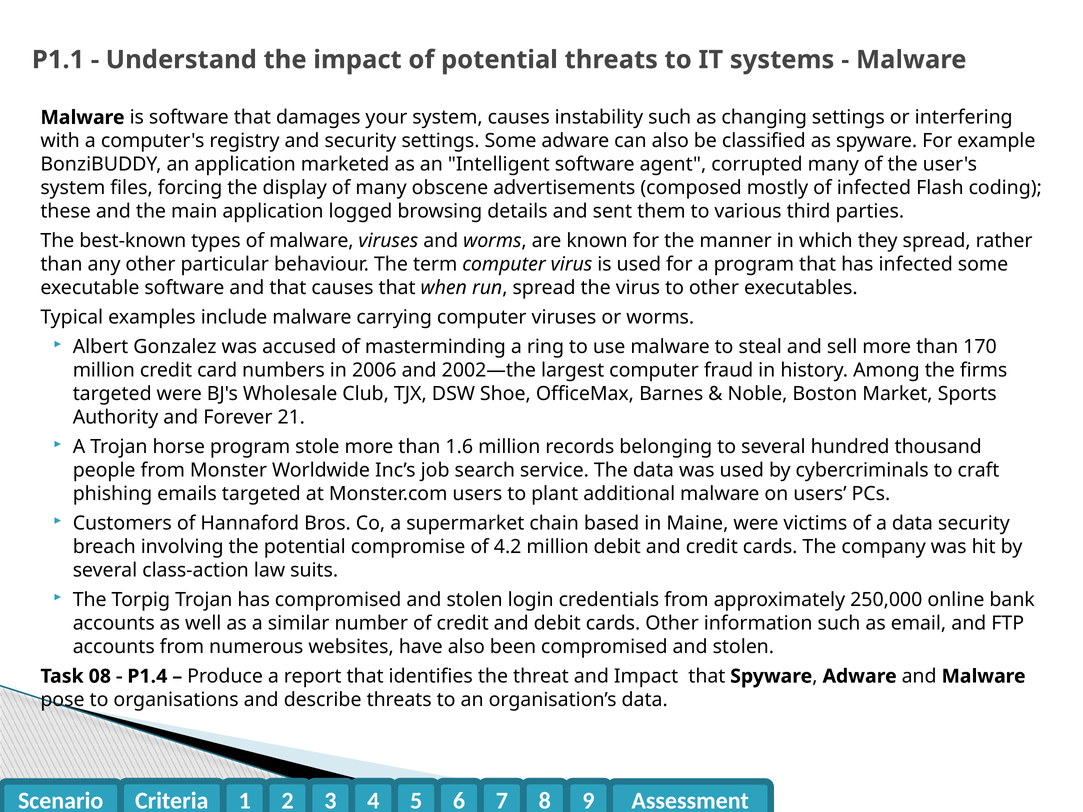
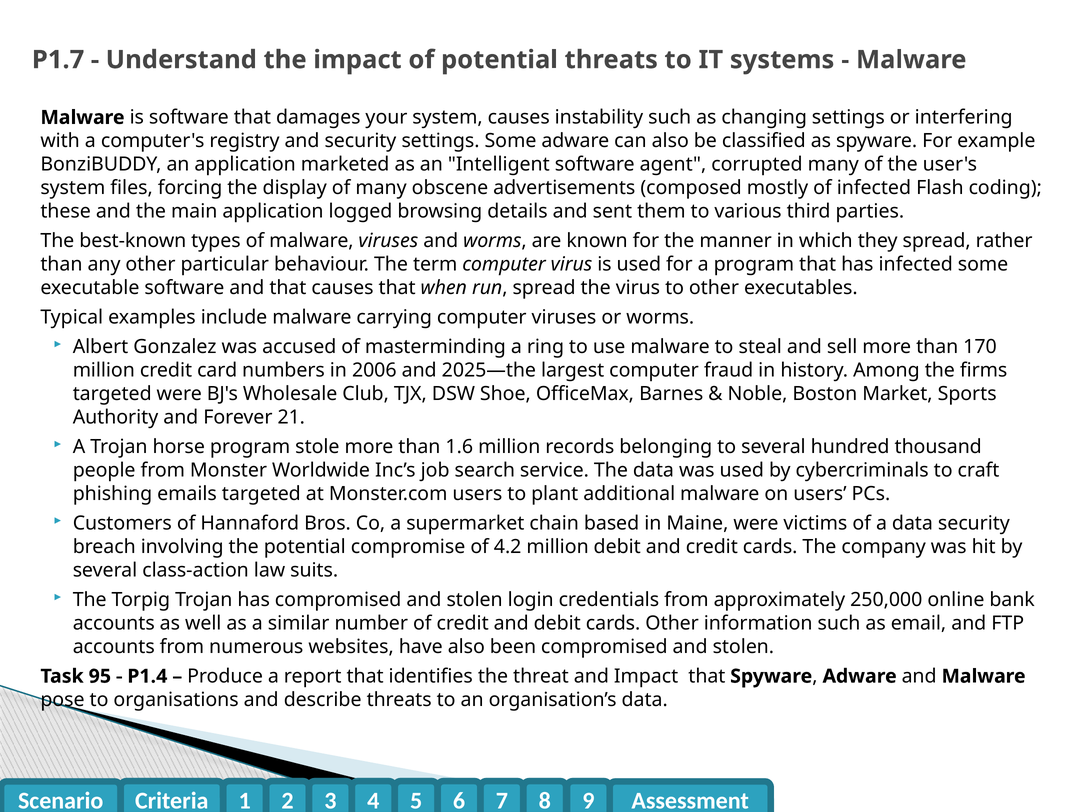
P1.1: P1.1 -> P1.7
2002—the: 2002—the -> 2025—the
08: 08 -> 95
